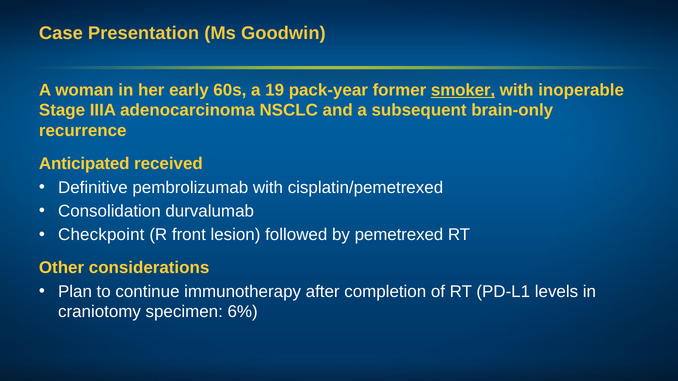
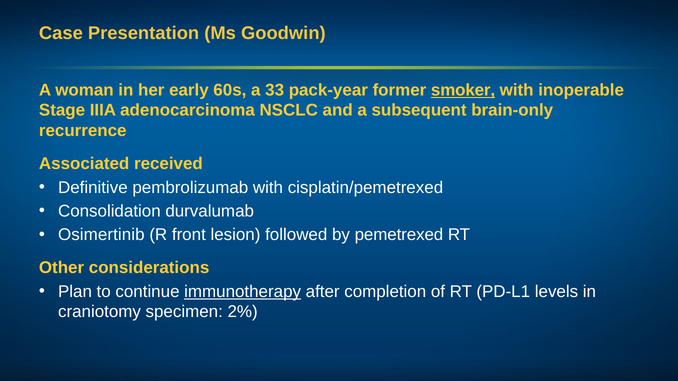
19: 19 -> 33
Anticipated: Anticipated -> Associated
Checkpoint: Checkpoint -> Osimertinib
immunotherapy underline: none -> present
6%: 6% -> 2%
